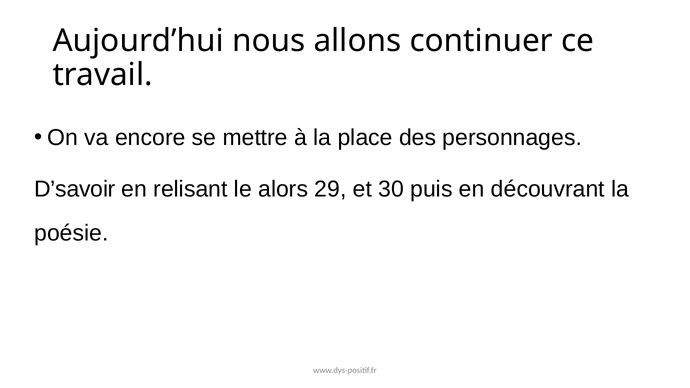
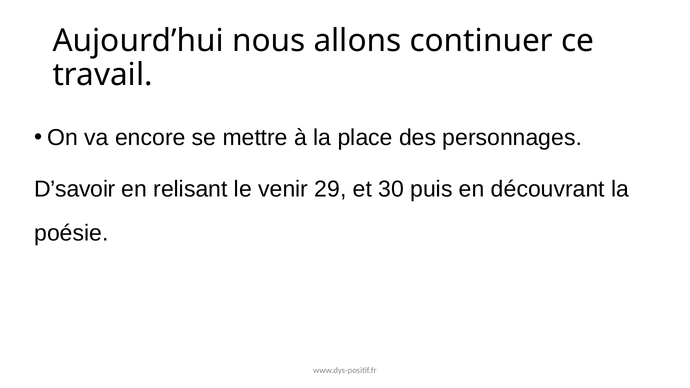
alors: alors -> venir
